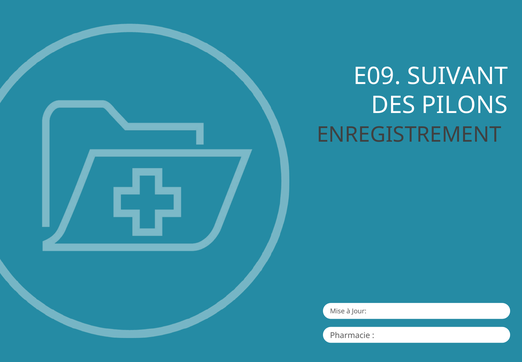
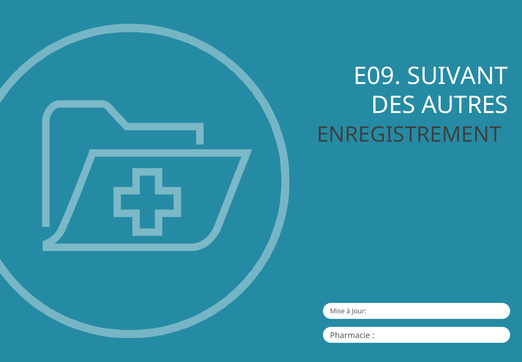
PILONS: PILONS -> AUTRES
